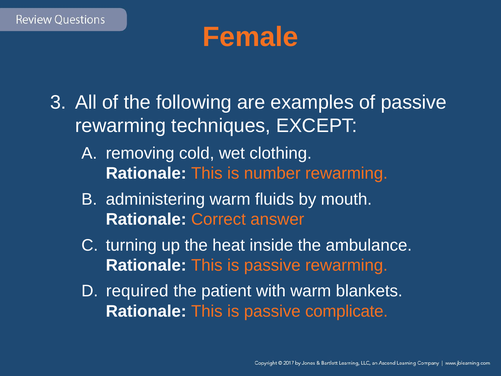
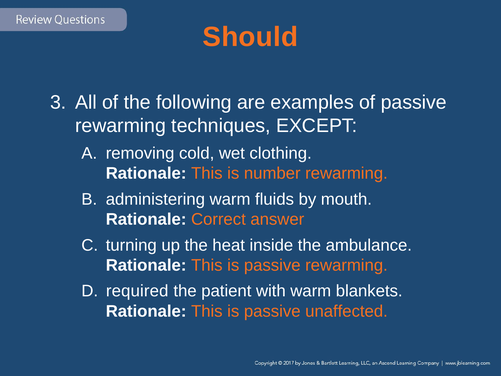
Female: Female -> Should
complicate: complicate -> unaffected
